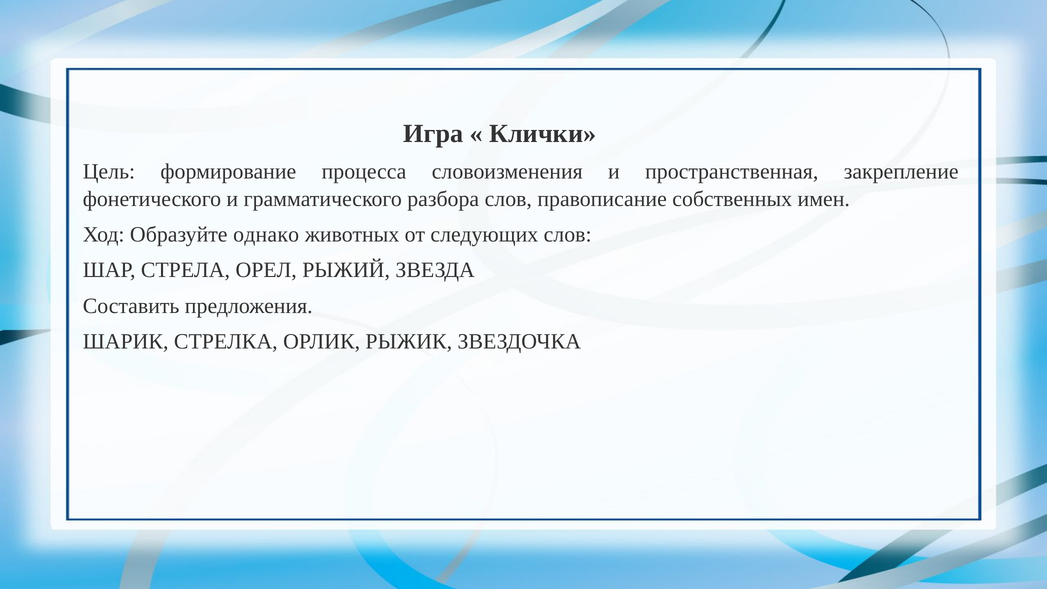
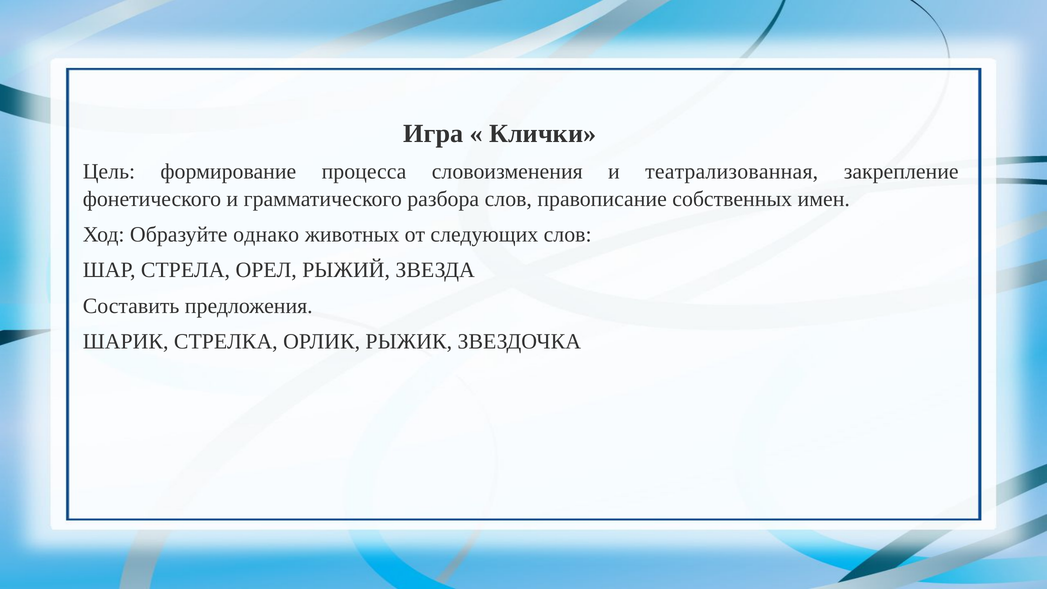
пространственная: пространственная -> театрализованная
